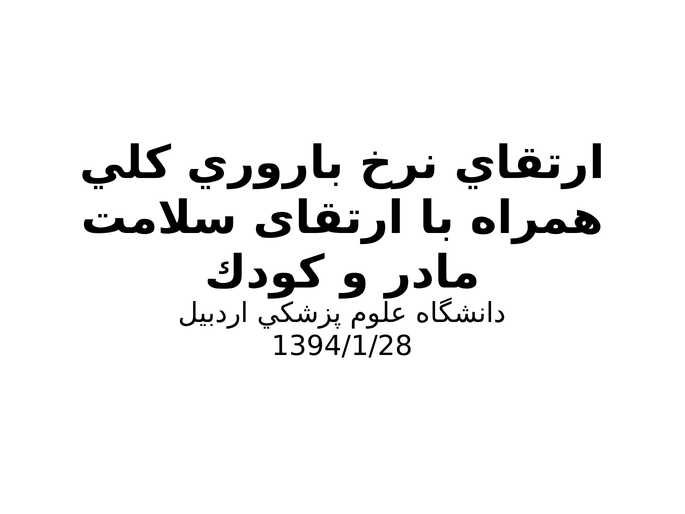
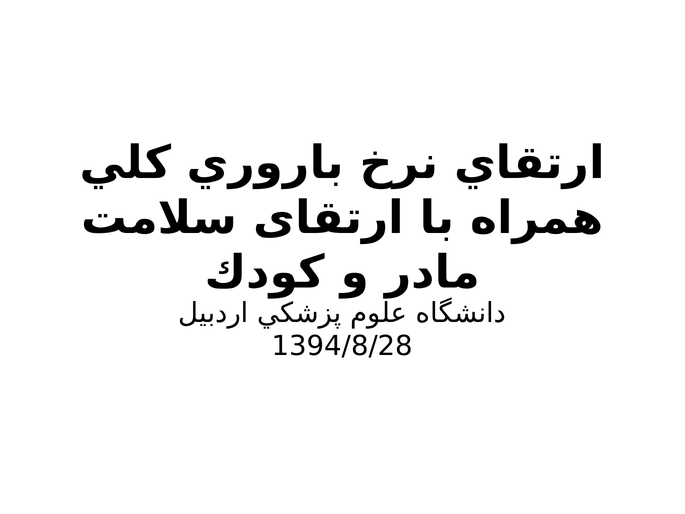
1394/1/28: 1394/1/28 -> 1394/8/28
